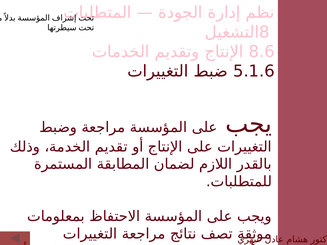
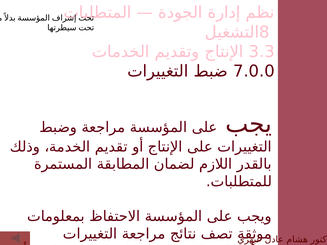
8.6: 8.6 -> 3.3
5.1.6: 5.1.6 -> 7.0.0
